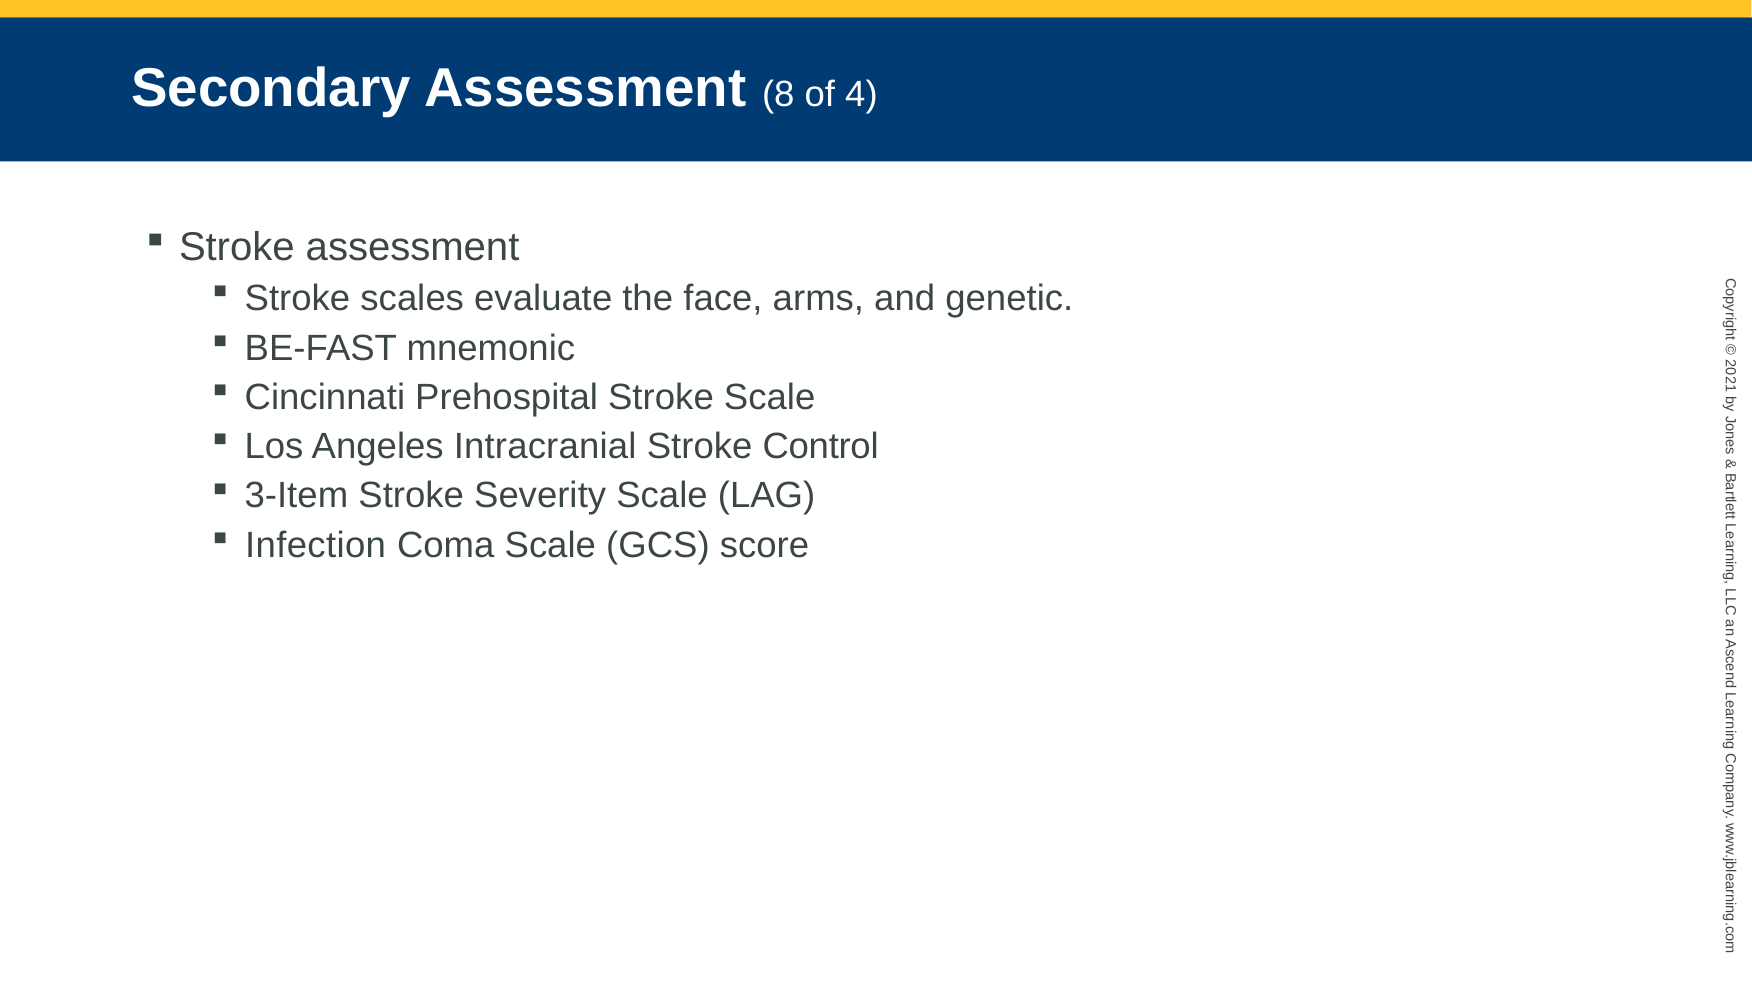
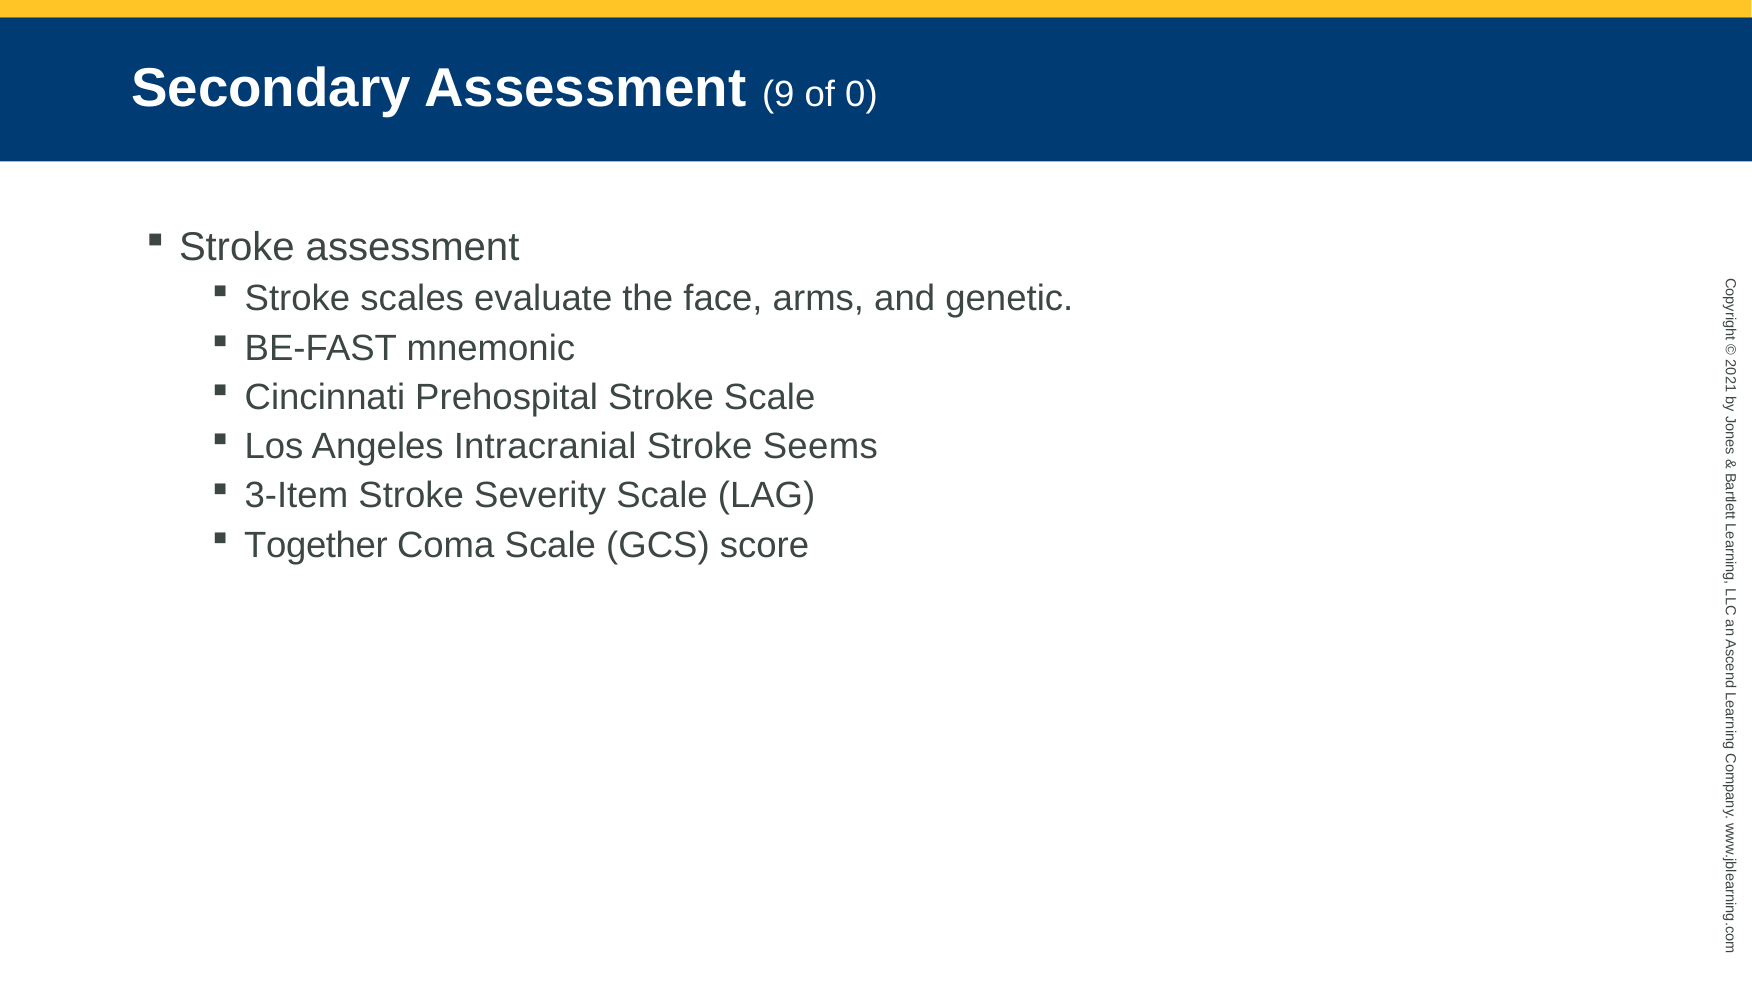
8: 8 -> 9
of 4: 4 -> 0
Control: Control -> Seems
Infection: Infection -> Together
